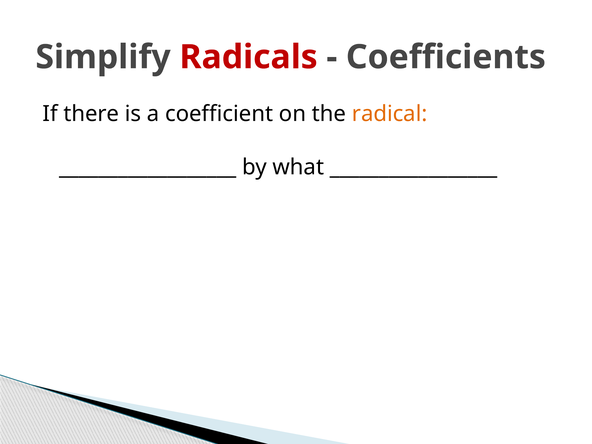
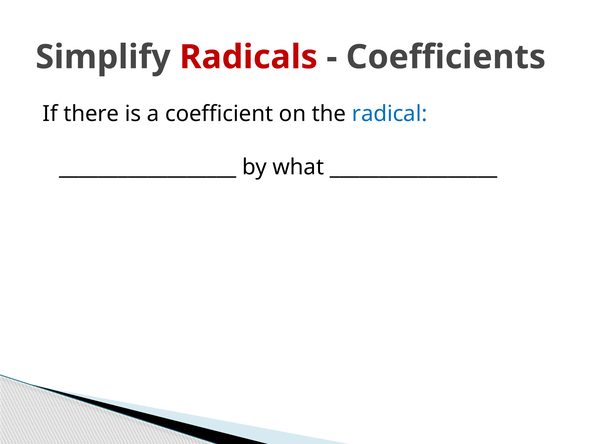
radical colour: orange -> blue
